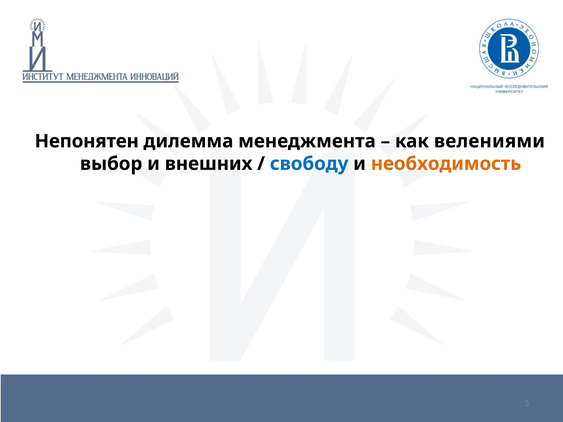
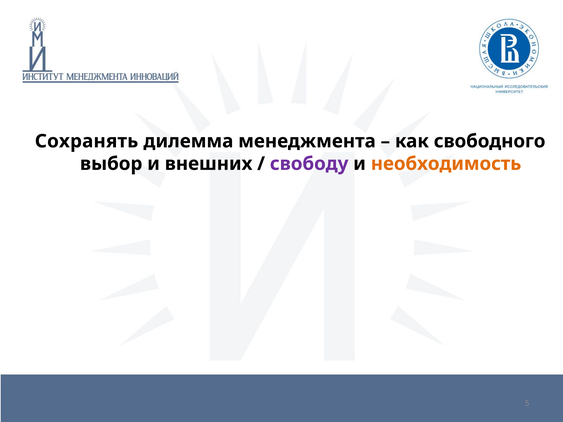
Непонятен: Непонятен -> Сохранять
велениями: велениями -> свободного
свободу colour: blue -> purple
